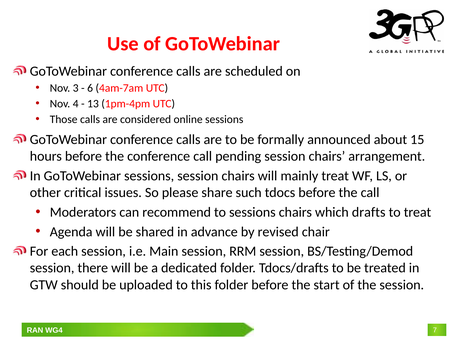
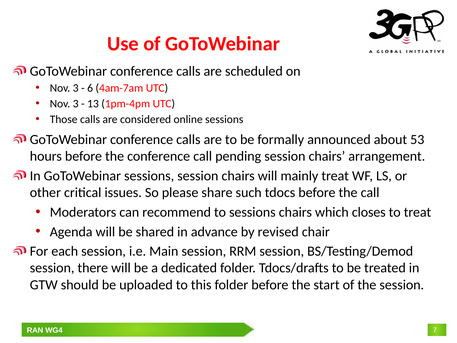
4 at (76, 104): 4 -> 3
15: 15 -> 53
drafts: drafts -> closes
